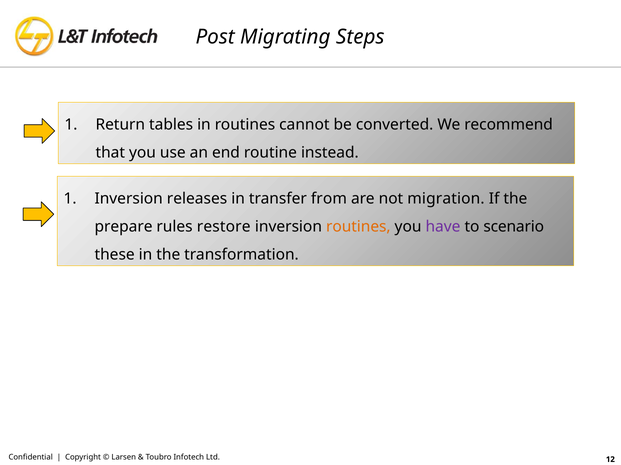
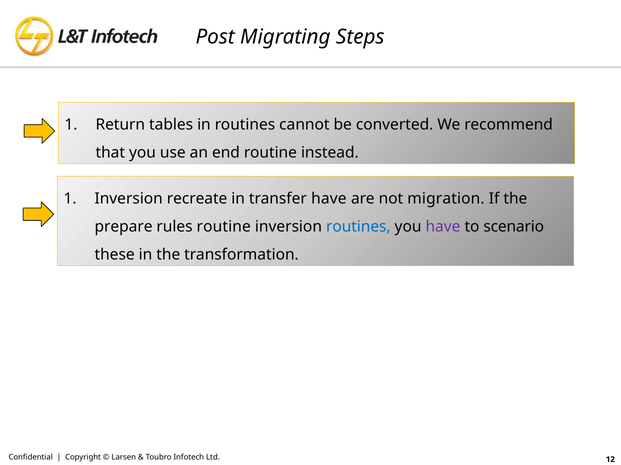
releases: releases -> recreate
transfer from: from -> have
rules restore: restore -> routine
routines at (358, 227) colour: orange -> blue
